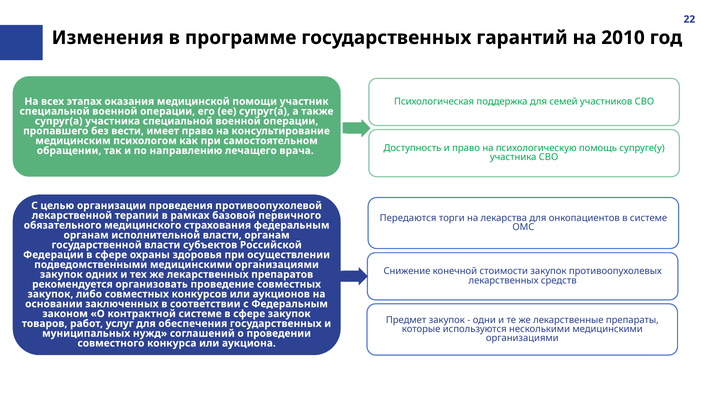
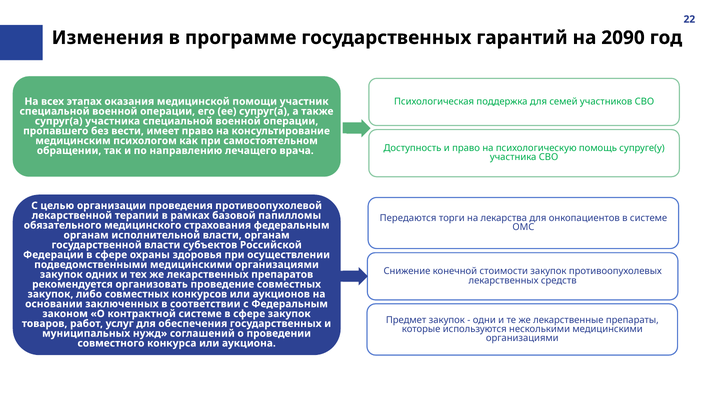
2010: 2010 -> 2090
первичного: первичного -> папилломы
